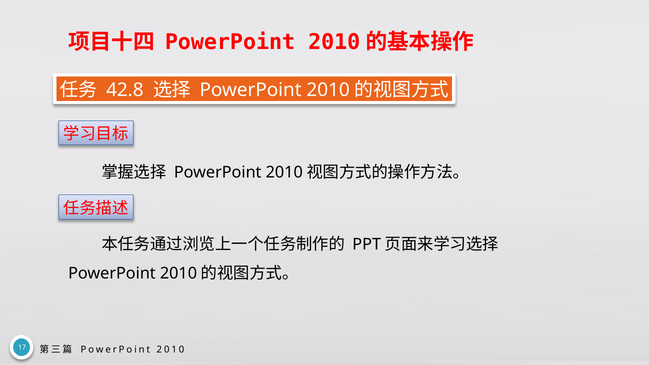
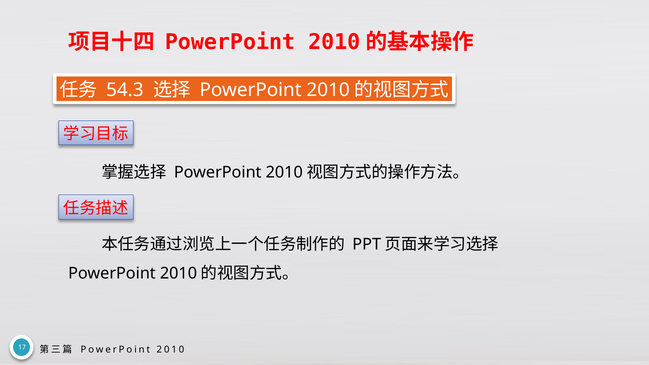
42.8: 42.8 -> 54.3
